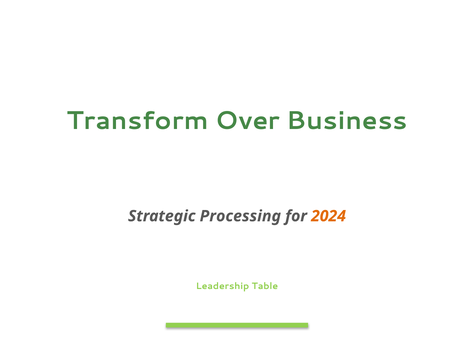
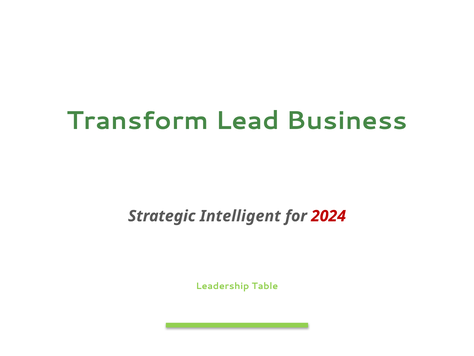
Over: Over -> Lead
Processing: Processing -> Intelligent
2024 colour: orange -> red
